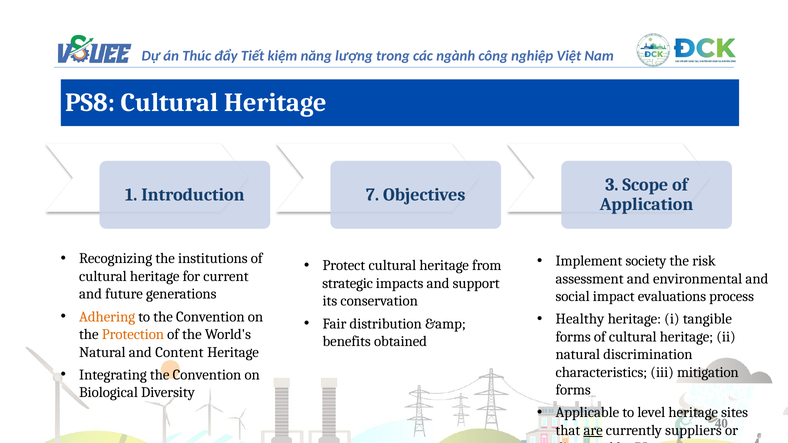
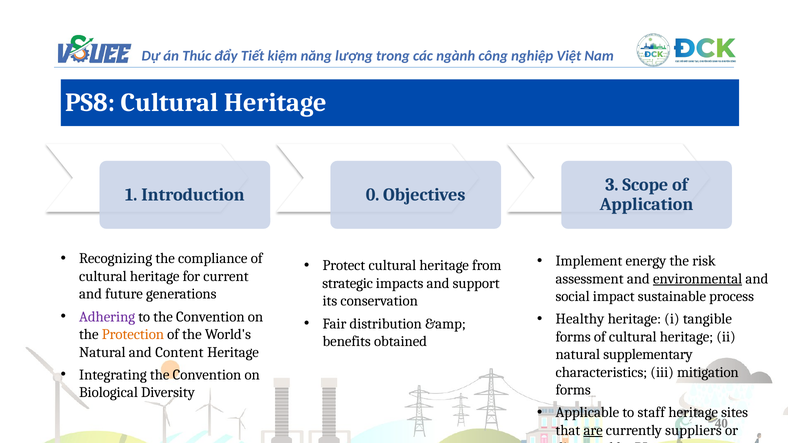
7: 7 -> 0
institutions: institutions -> compliance
society: society -> energy
environmental underline: none -> present
evaluations: evaluations -> sustainable
Adhering colour: orange -> purple
discrimination: discrimination -> supplementary
level: level -> staff
